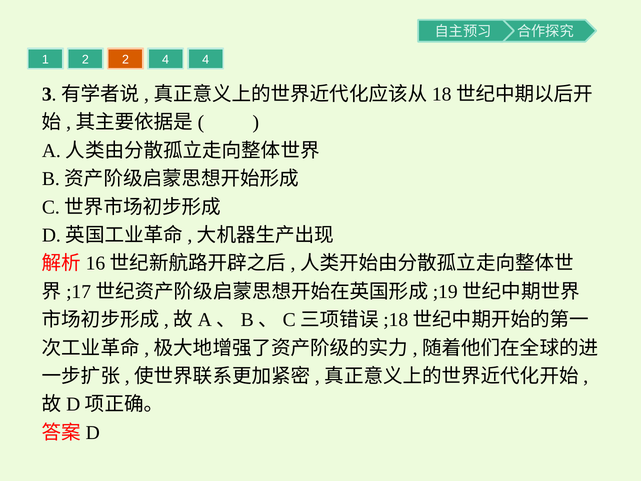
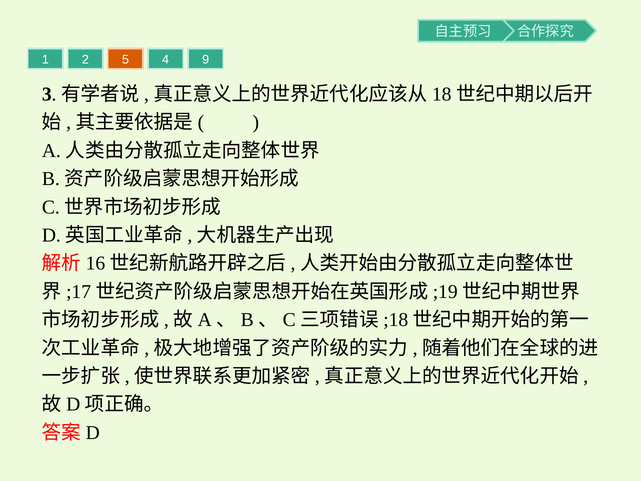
2 2: 2 -> 5
4 4: 4 -> 9
